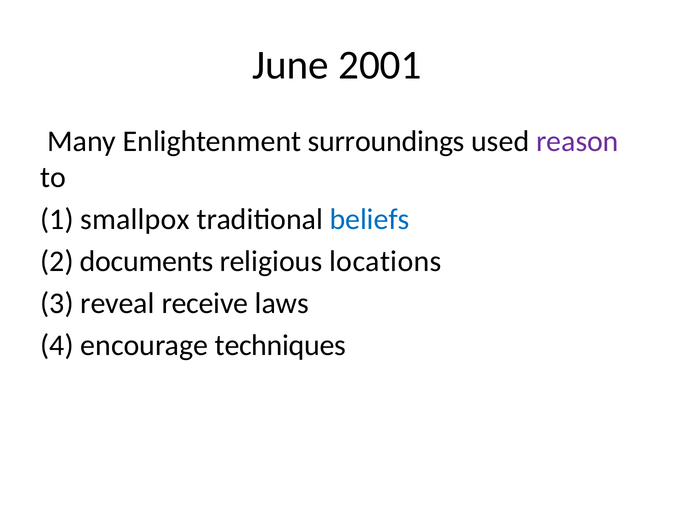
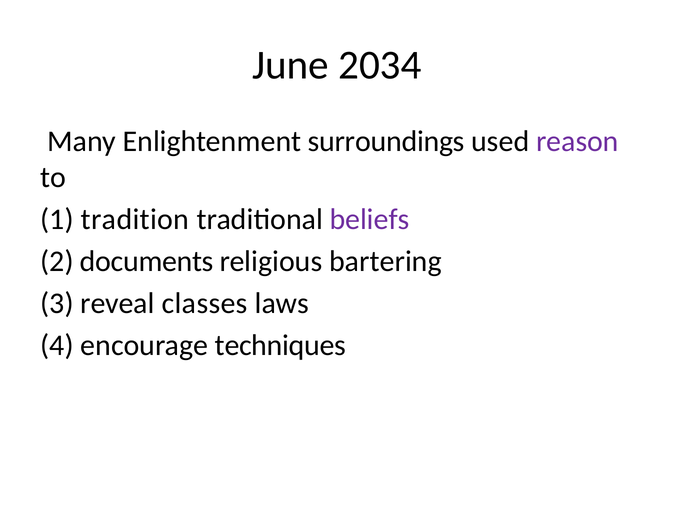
2001: 2001 -> 2034
smallpox: smallpox -> tradition
beliefs colour: blue -> purple
locations: locations -> bartering
receive: receive -> classes
